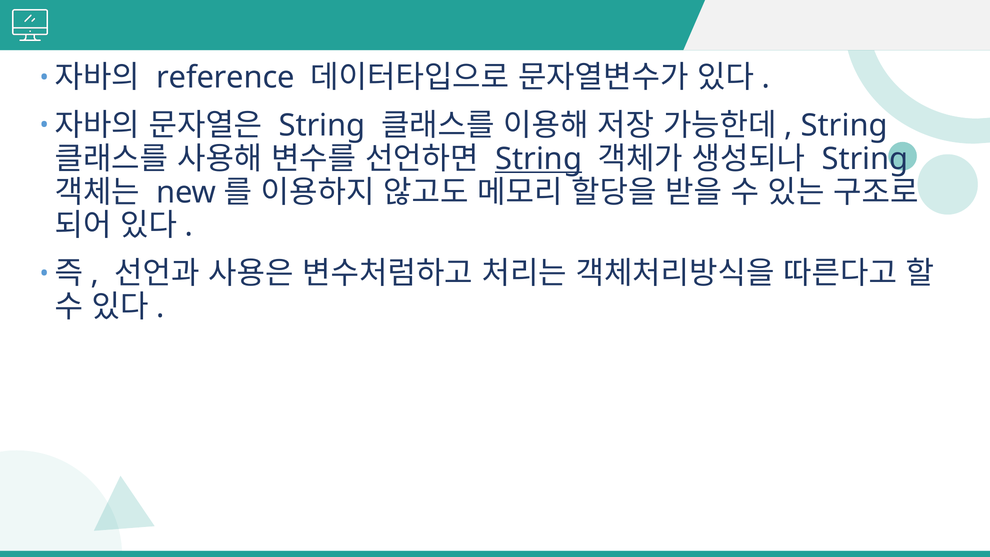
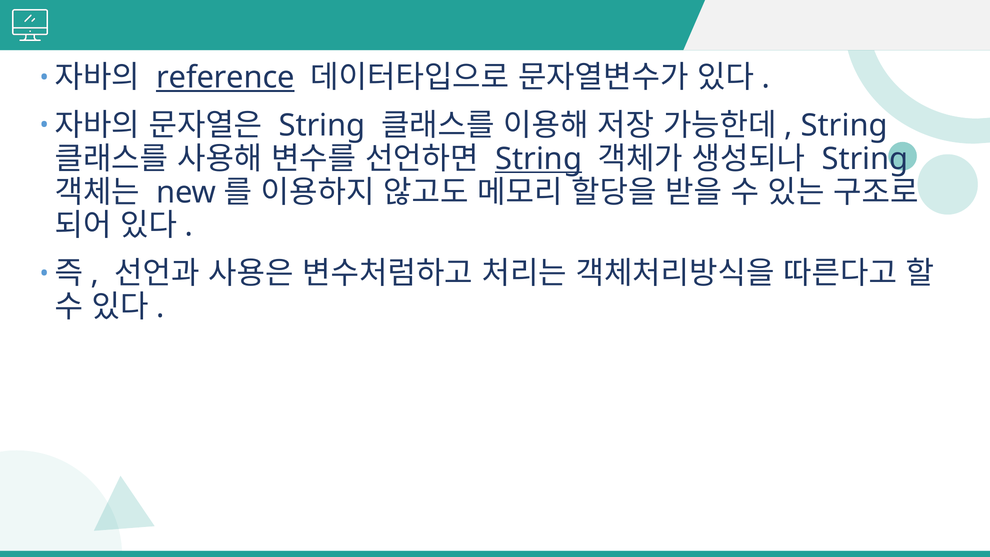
reference underline: none -> present
